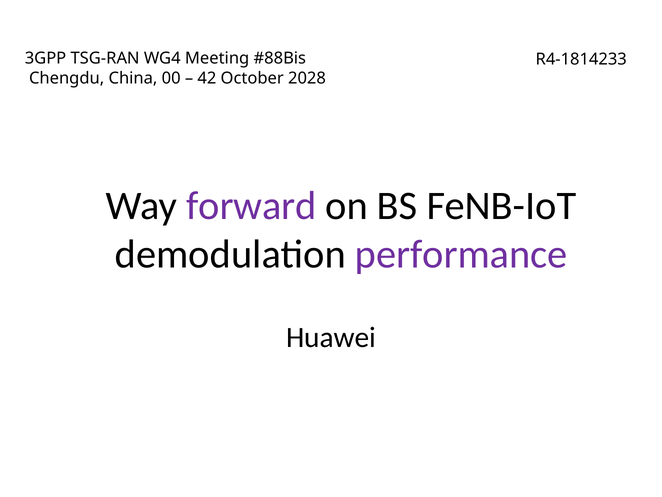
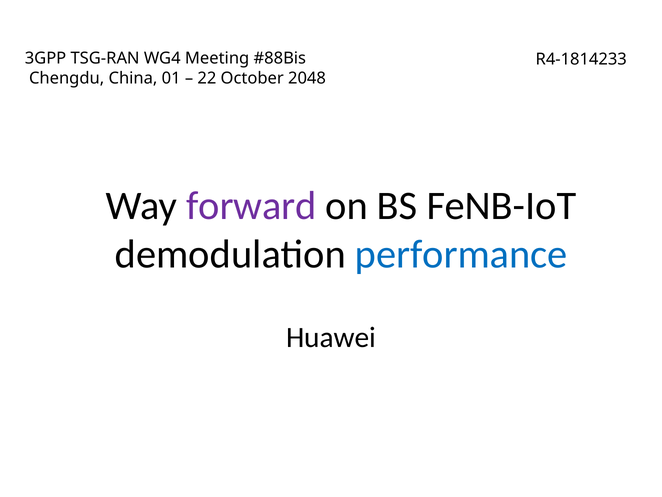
00: 00 -> 01
42: 42 -> 22
2028: 2028 -> 2048
performance colour: purple -> blue
